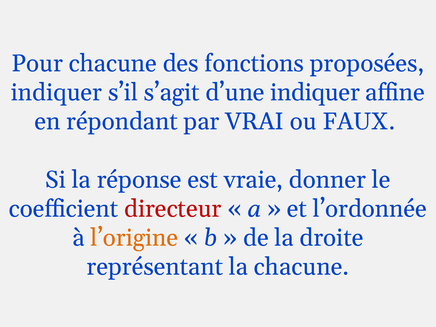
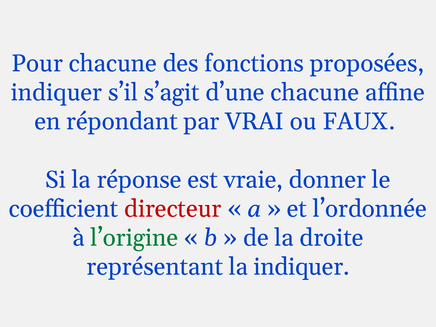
d’une indiquer: indiquer -> chacune
l’origine colour: orange -> green
la chacune: chacune -> indiquer
